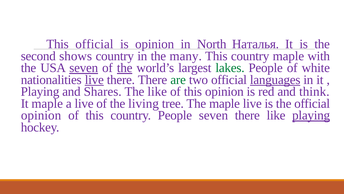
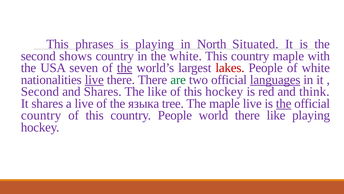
This official: official -> phrases
is opinion: opinion -> playing
Наталья: Наталья -> Situated
the many: many -> white
seven at (84, 68) underline: present -> none
lakes colour: green -> red
Playing at (40, 91): Playing -> Second
this opinion: opinion -> hockey
It maple: maple -> shares
living: living -> языка
the at (284, 103) underline: none -> present
opinion at (41, 115): opinion -> country
People seven: seven -> world
playing at (311, 115) underline: present -> none
